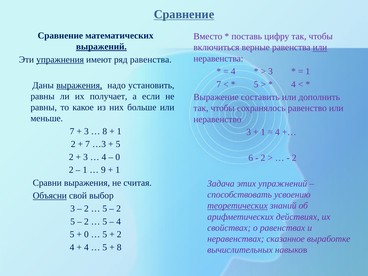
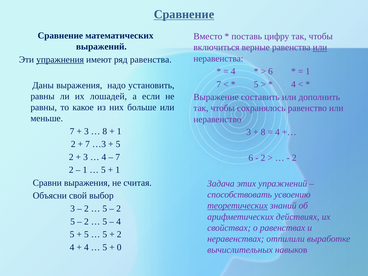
выражений underline: present -> none
3 at (270, 71): 3 -> 6
выражения at (79, 85) underline: present -> none
получает: получает -> лошадей
1 at (263, 132): 1 -> 8
0 at (118, 157): 0 -> 7
9 at (103, 170): 9 -> 5
Объясни underline: present -> none
0 at (86, 234): 0 -> 5
сказанное: сказанное -> отпилили
8 at (119, 247): 8 -> 0
